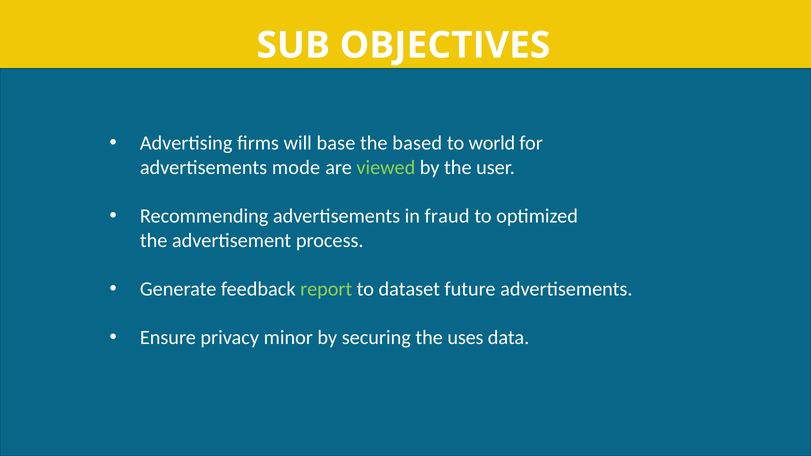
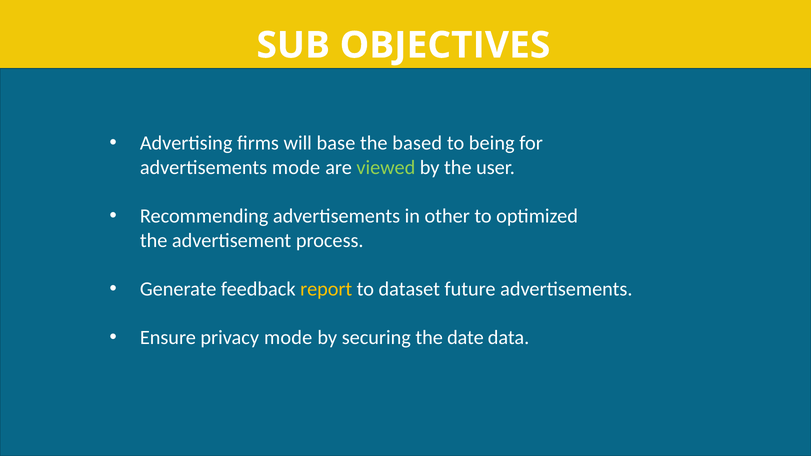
world: world -> being
fraud: fraud -> other
report colour: light green -> yellow
privacy minor: minor -> mode
uses: uses -> date
